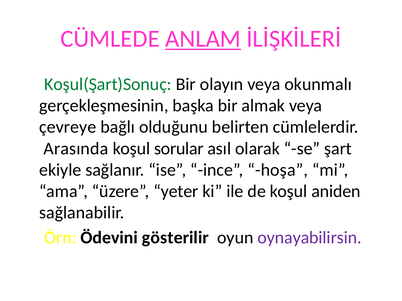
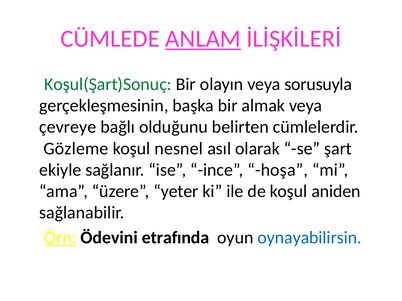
okunmalı: okunmalı -> sorusuyla
Arasında: Arasında -> Gözleme
sorular: sorular -> nesnel
Örn underline: none -> present
gösterilir: gösterilir -> etrafında
oynayabilirsin colour: purple -> blue
